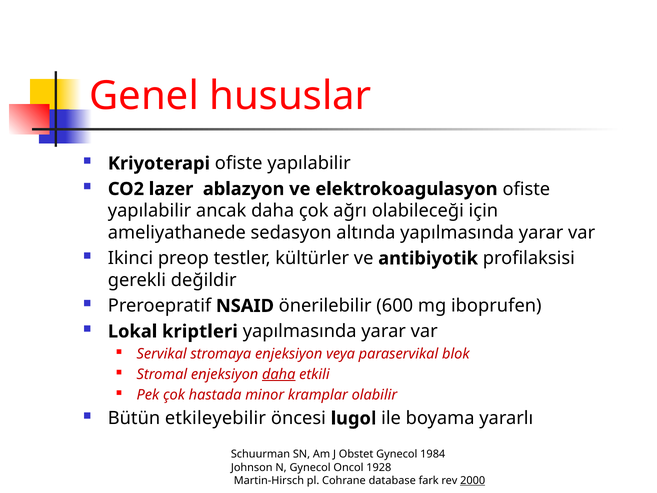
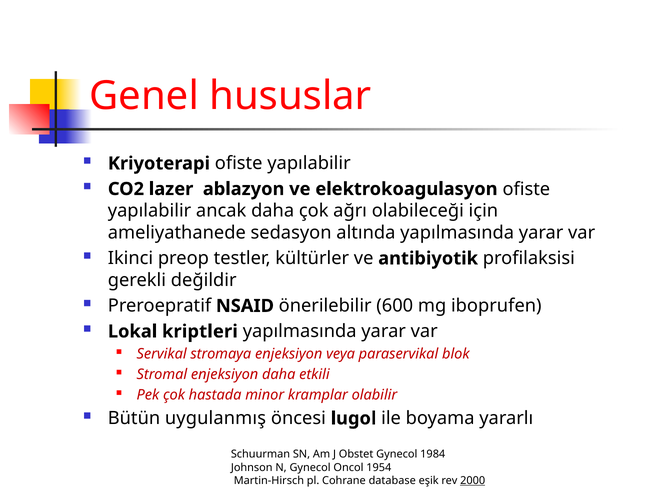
daha at (279, 374) underline: present -> none
etkileyebilir: etkileyebilir -> uygulanmış
1928: 1928 -> 1954
fark: fark -> eşik
